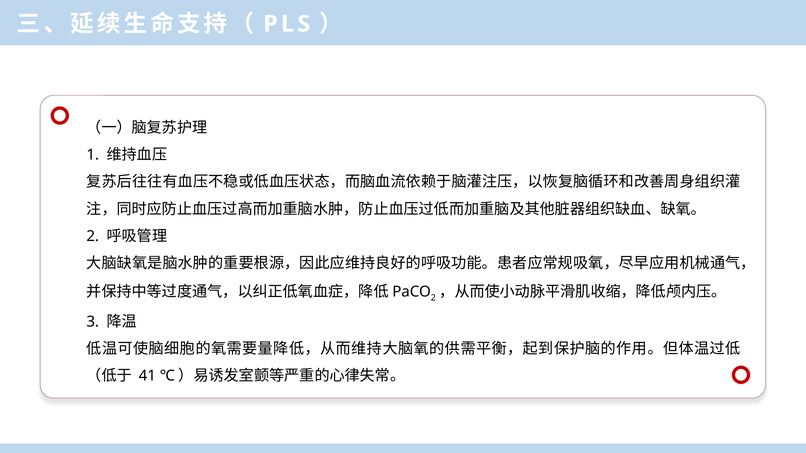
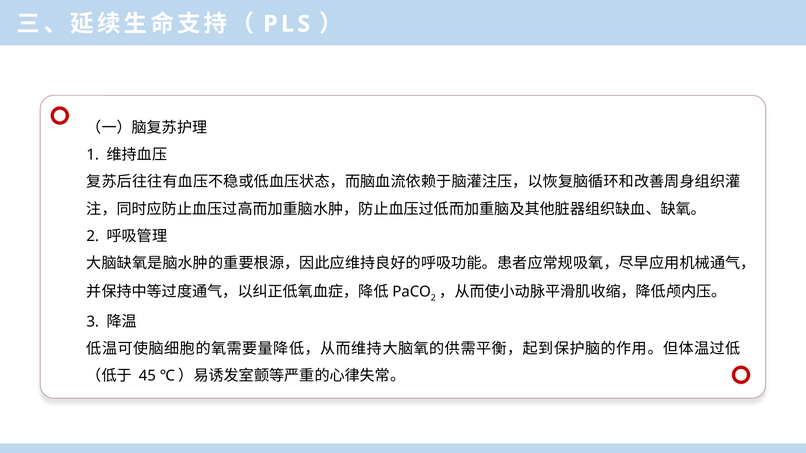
41: 41 -> 45
